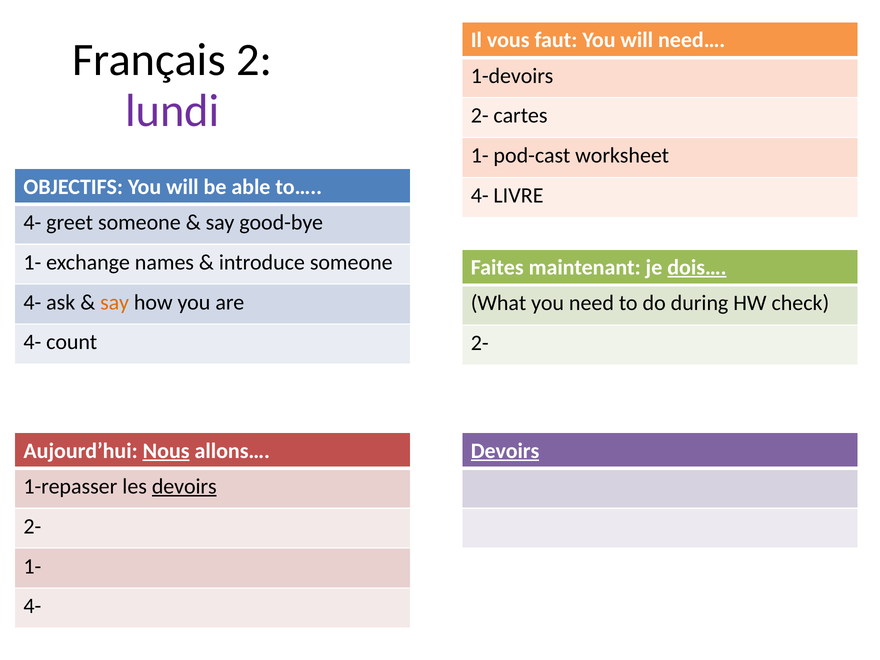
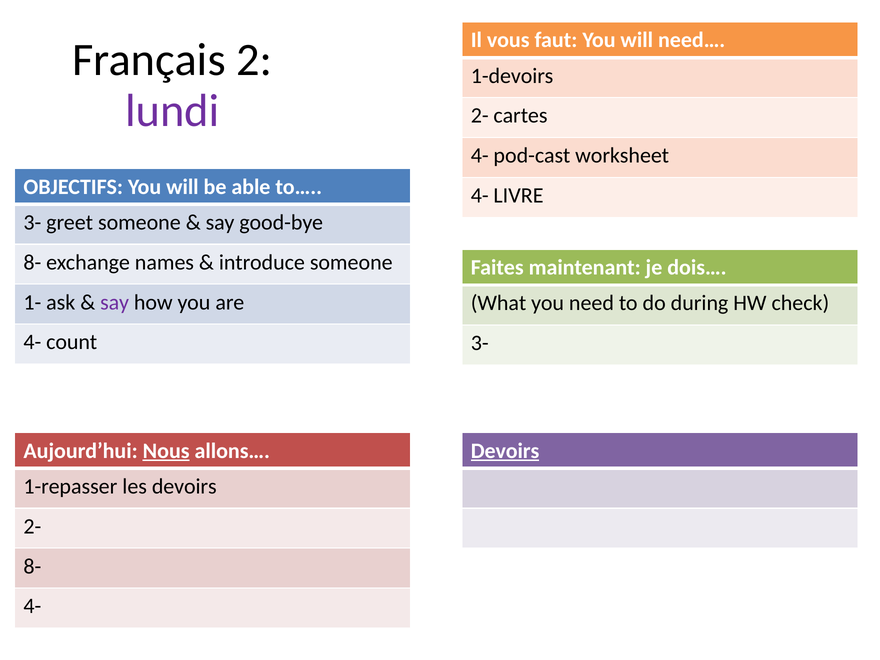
1- at (480, 156): 1- -> 4-
4- at (32, 222): 4- -> 3-
1- at (32, 262): 1- -> 8-
dois… underline: present -> none
4- at (32, 302): 4- -> 1-
say at (115, 302) colour: orange -> purple
2- at (480, 343): 2- -> 3-
devoirs at (184, 486) underline: present -> none
1- at (32, 566): 1- -> 8-
